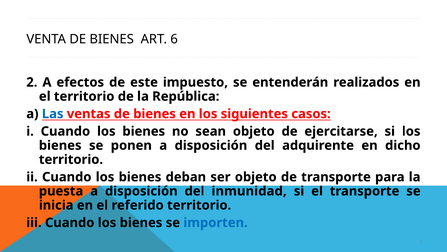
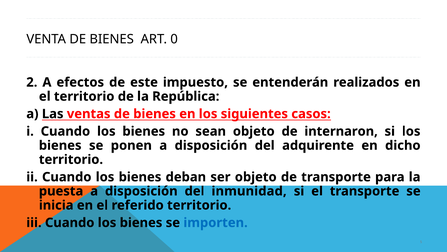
6: 6 -> 0
Las colour: blue -> black
ejercitarse: ejercitarse -> internaron
